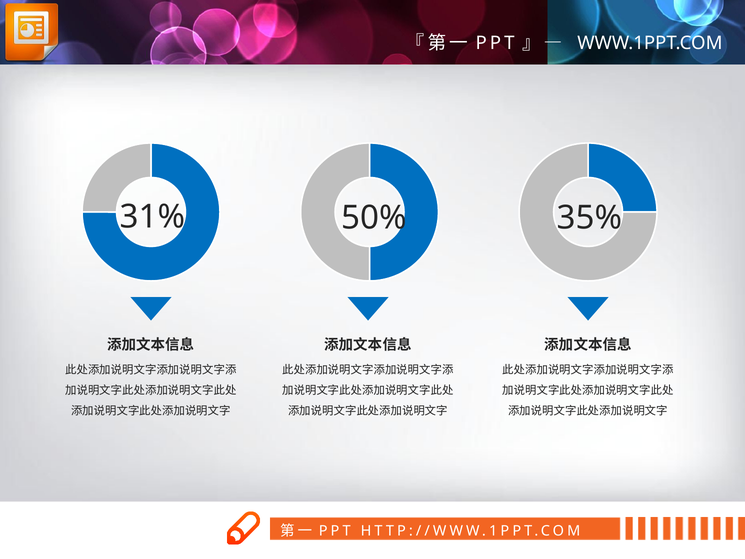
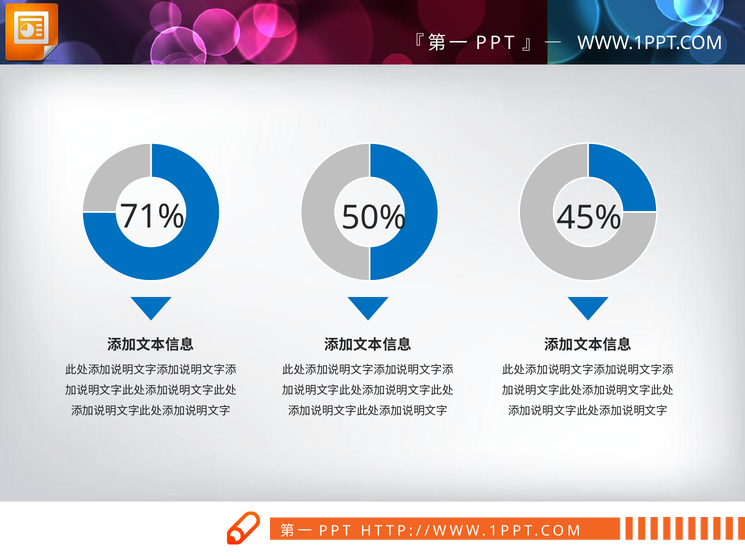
31%: 31% -> 71%
35%: 35% -> 45%
